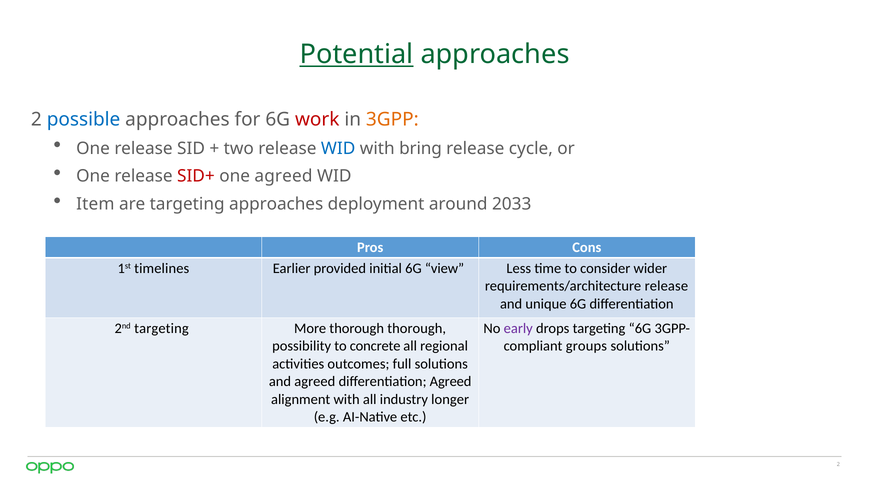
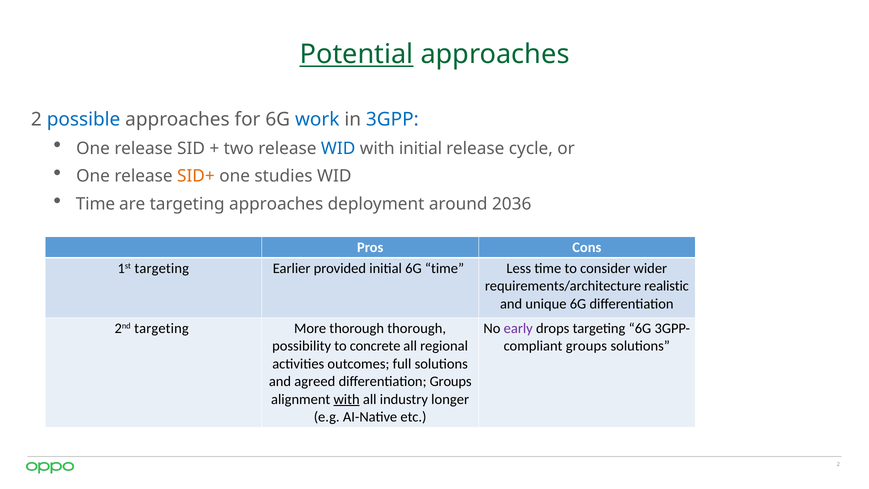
work colour: red -> blue
3GPP colour: orange -> blue
with bring: bring -> initial
SID+ colour: red -> orange
one agreed: agreed -> studies
Item at (95, 204): Item -> Time
2033: 2033 -> 2036
1st timelines: timelines -> targeting
6G view: view -> time
requirements/architecture release: release -> realistic
differentiation Agreed: Agreed -> Groups
with at (347, 399) underline: none -> present
